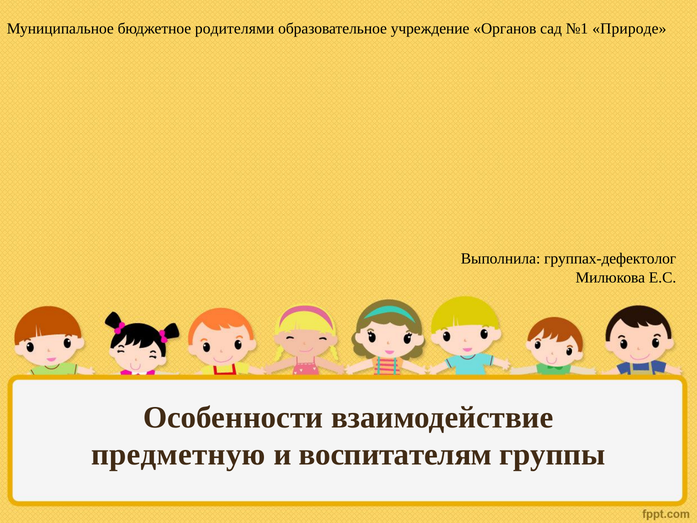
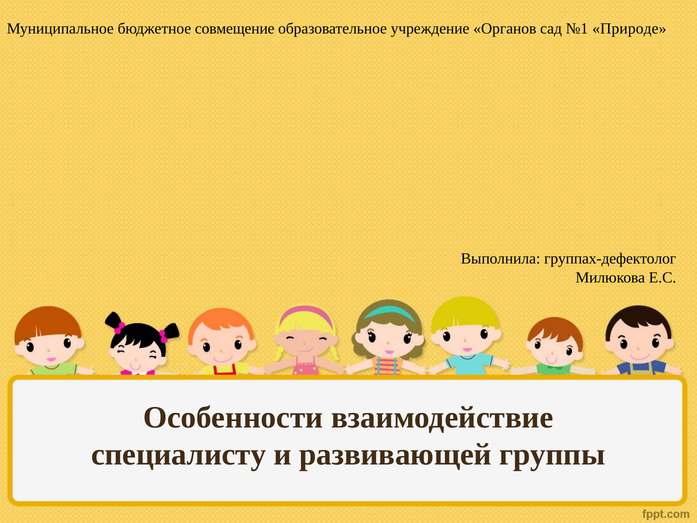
родителями: родителями -> совмещение
предметную: предметную -> специалисту
воспитателям: воспитателям -> развивающей
